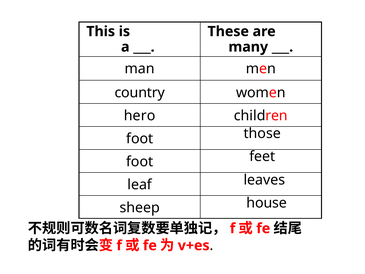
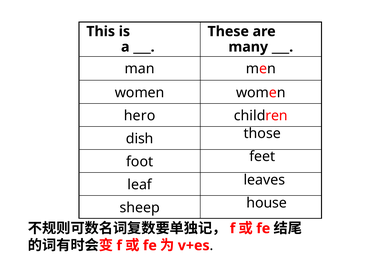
country at (140, 92): country -> women
foot at (140, 139): foot -> dish
